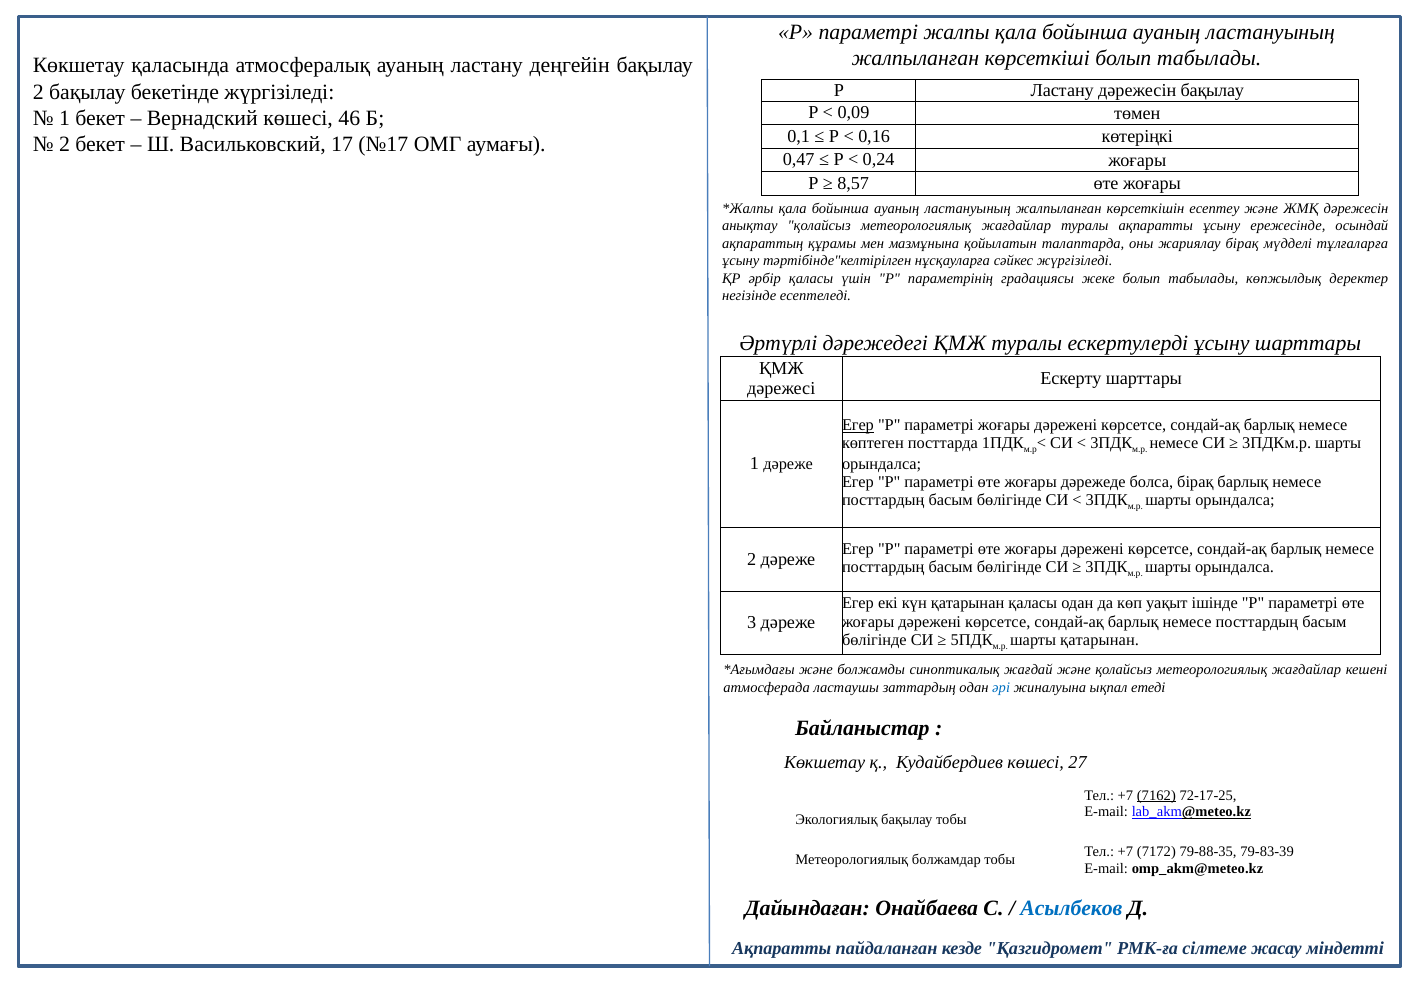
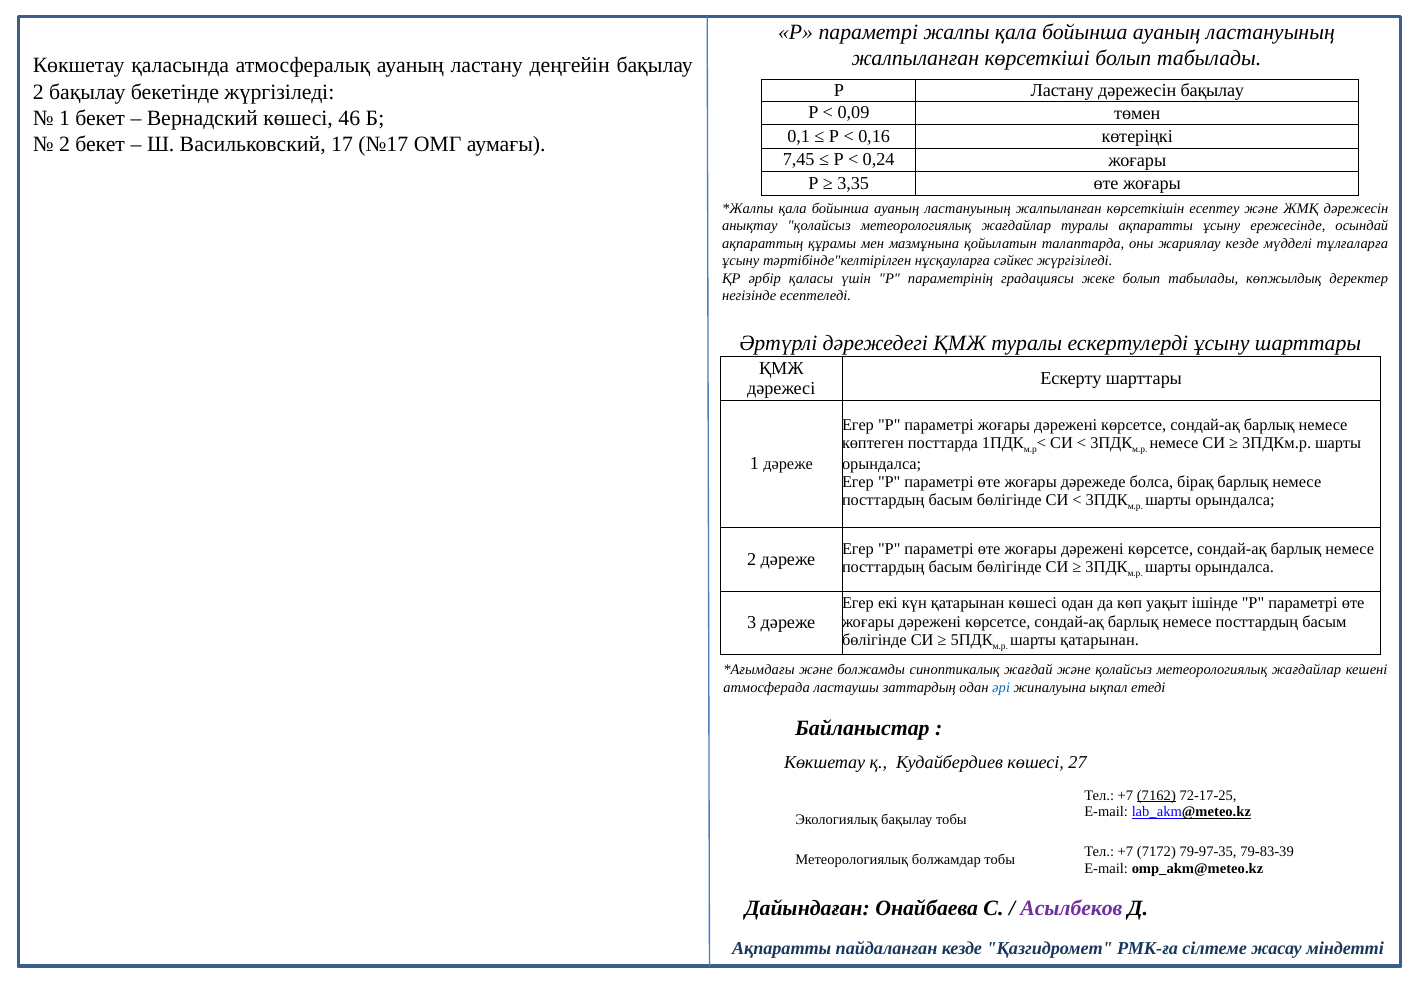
0,47: 0,47 -> 7,45
8,57: 8,57 -> 3,35
жариялау бірақ: бірақ -> кезде
Егер at (858, 425) underline: present -> none
қатарынан қаласы: қаласы -> көшесі
79-88-35: 79-88-35 -> 79-97-35
Асылбеков colour: blue -> purple
